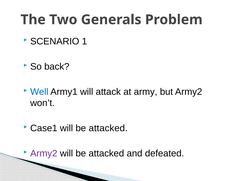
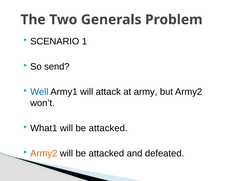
back: back -> send
Case1: Case1 -> What1
Army2 at (44, 154) colour: purple -> orange
